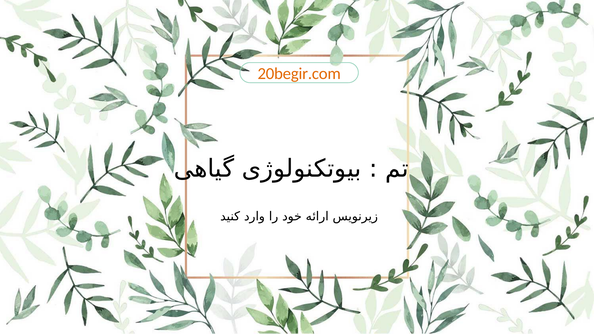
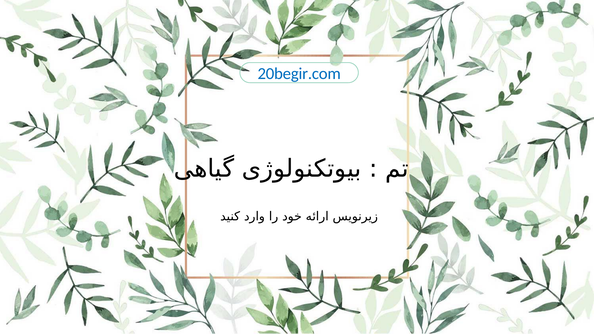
20begir.com colour: orange -> blue
